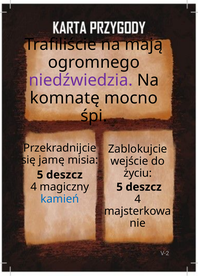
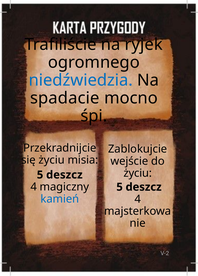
mają: mają -> ryjek
niedźwiedzia colour: purple -> blue
komnatę: komnatę -> spadacie
się jamę: jamę -> życiu
